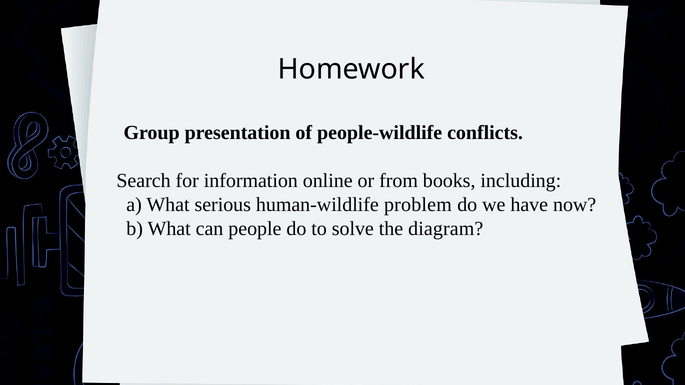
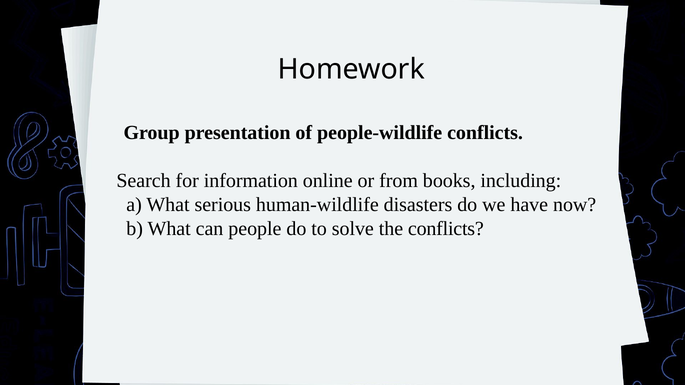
problem: problem -> disasters
the diagram: diagram -> conflicts
